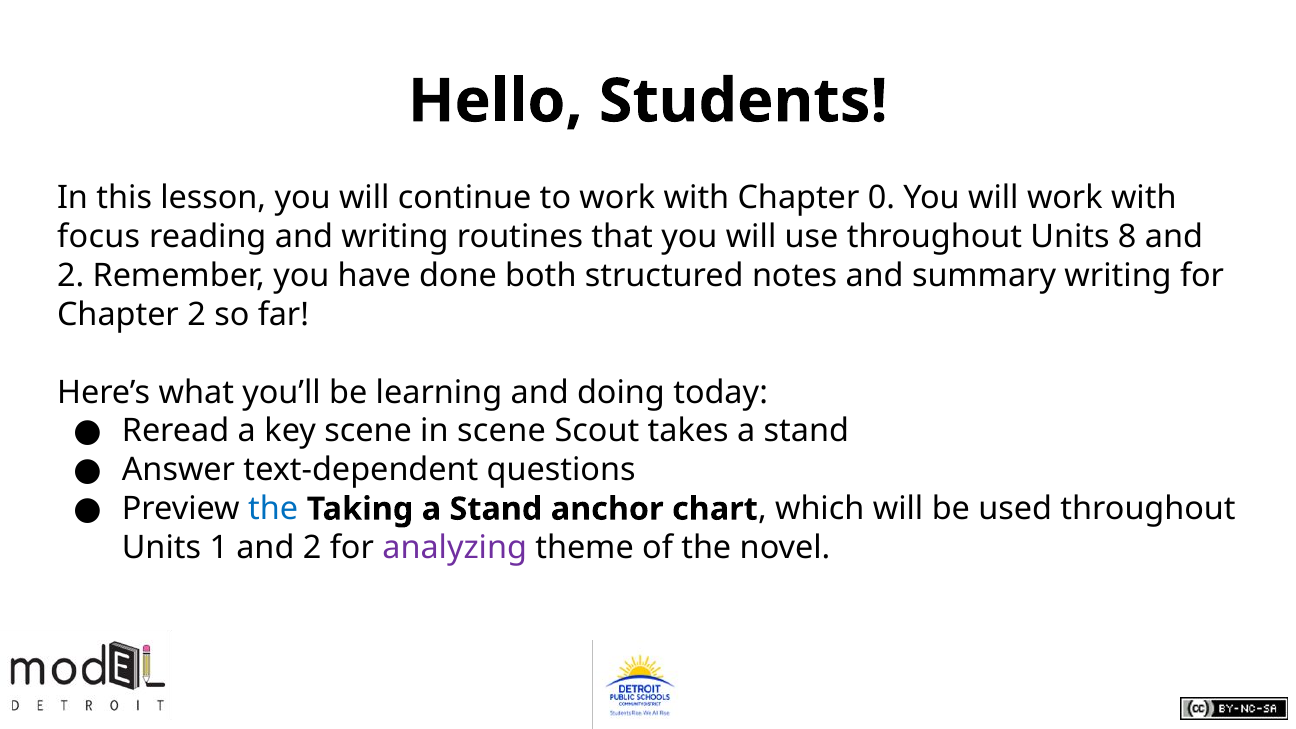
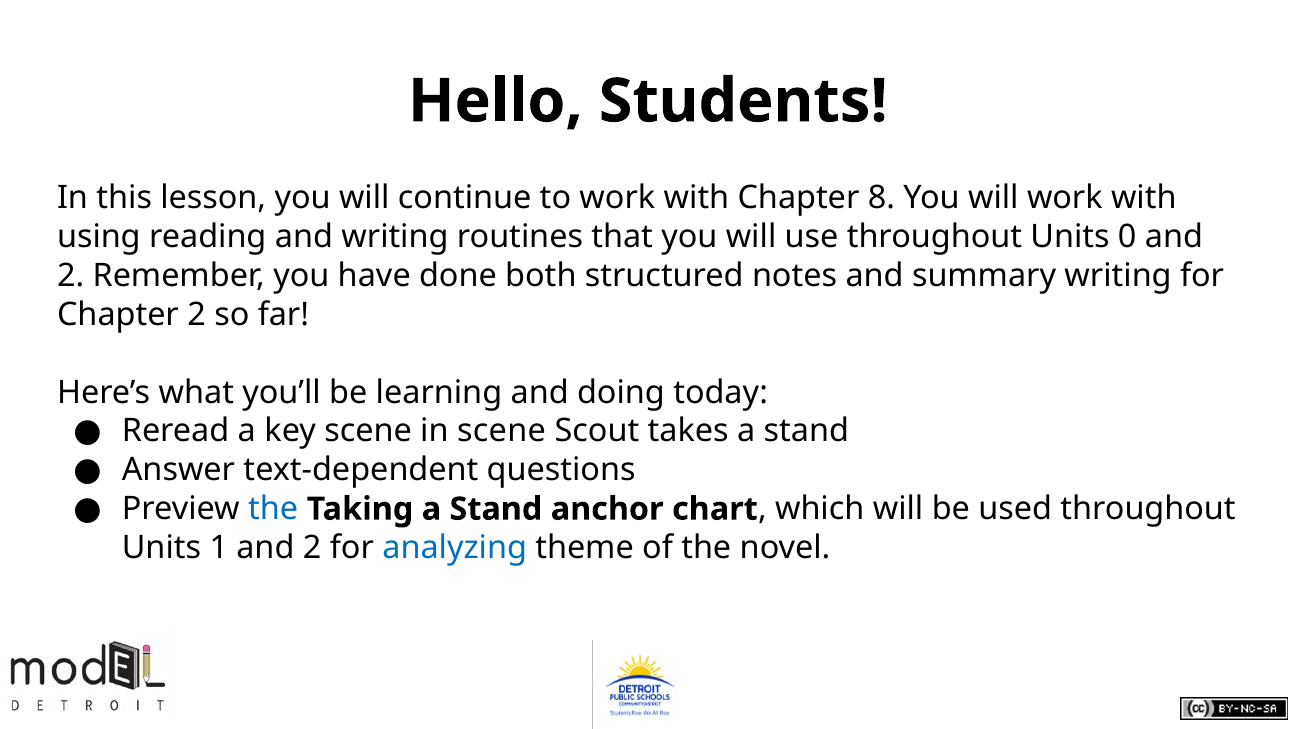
0: 0 -> 8
focus: focus -> using
8: 8 -> 0
analyzing colour: purple -> blue
